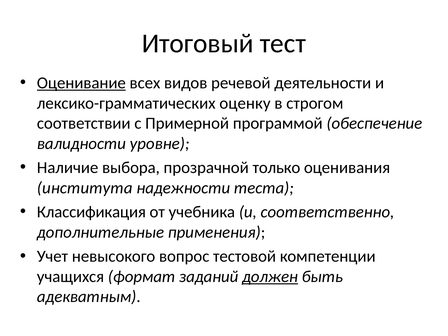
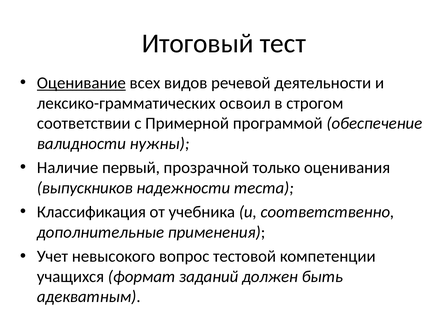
оценку: оценку -> освоил
уровне: уровне -> нужны
выбора: выбора -> первый
института: института -> выпускников
должен underline: present -> none
